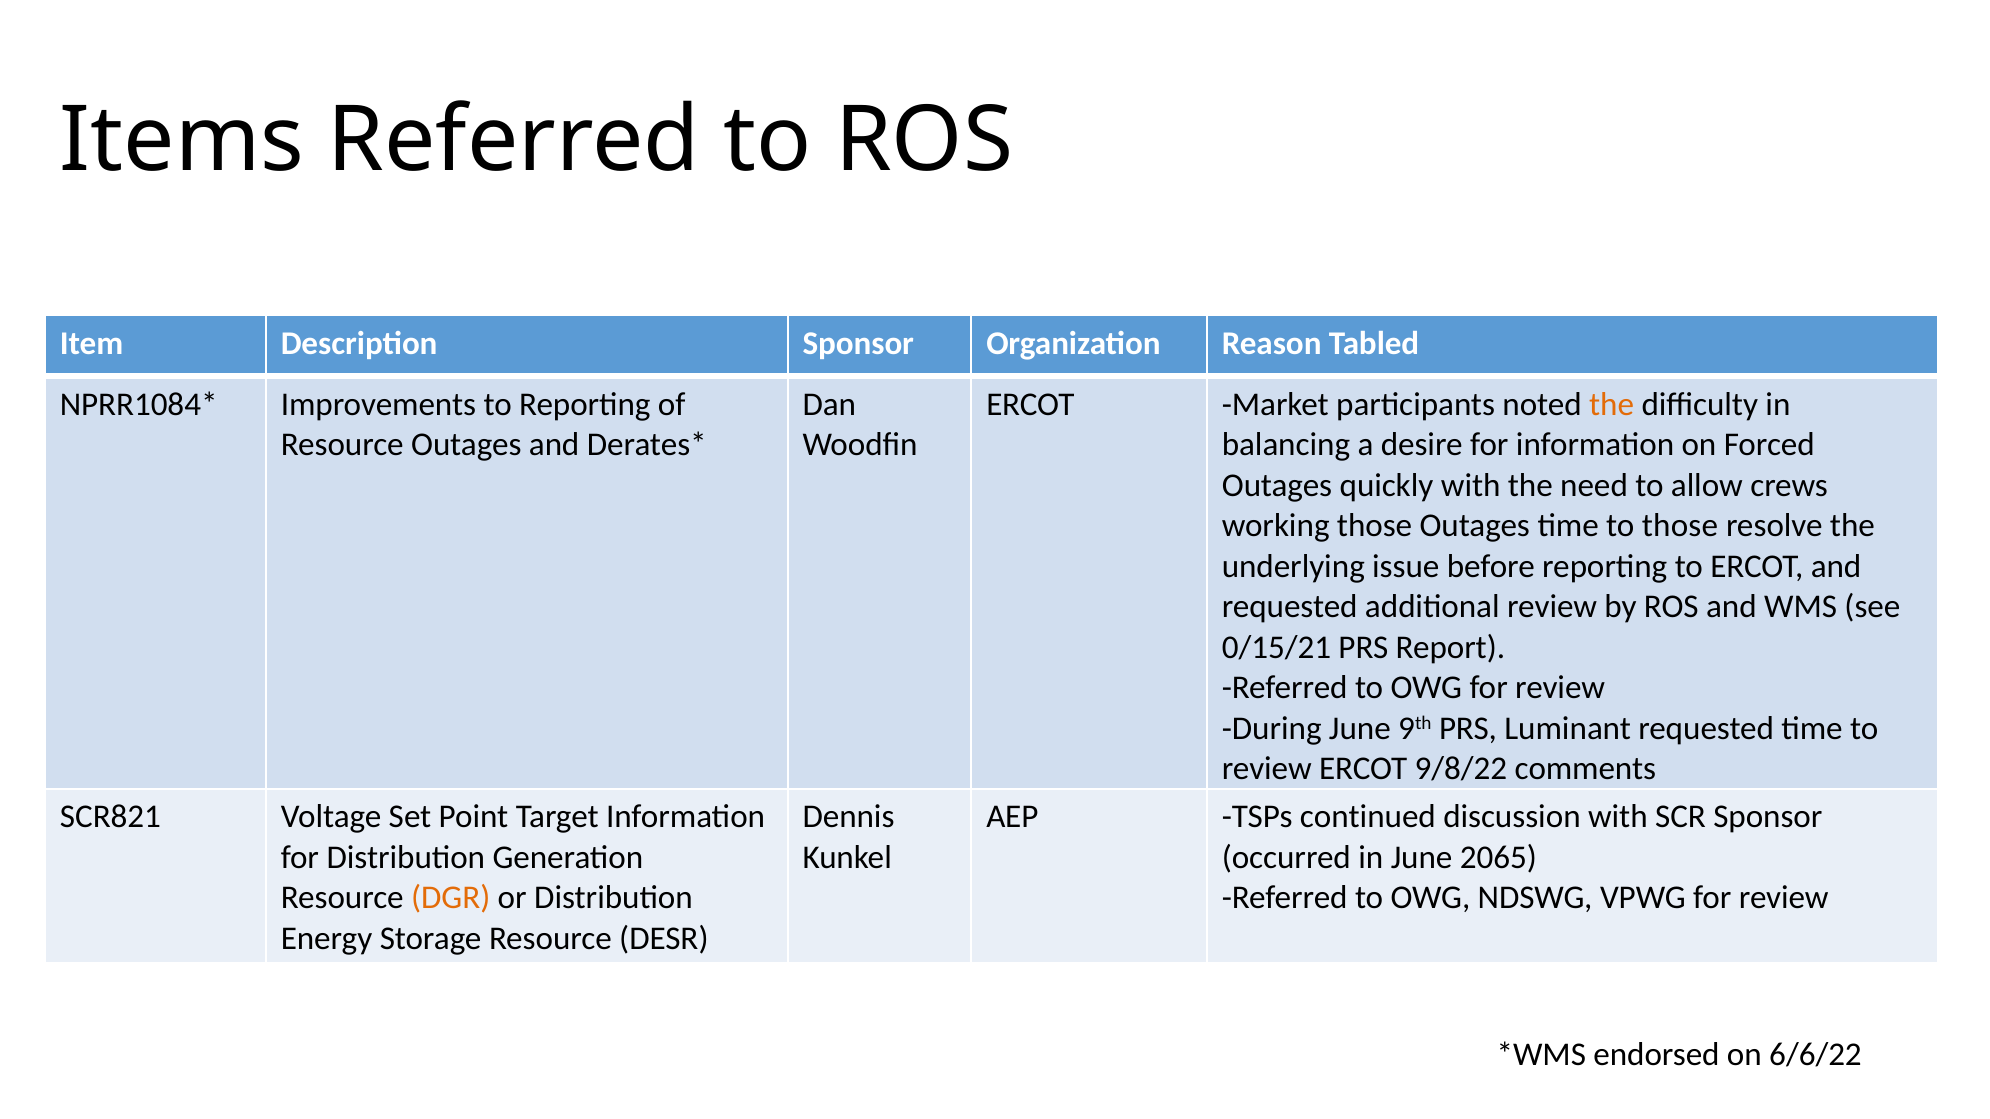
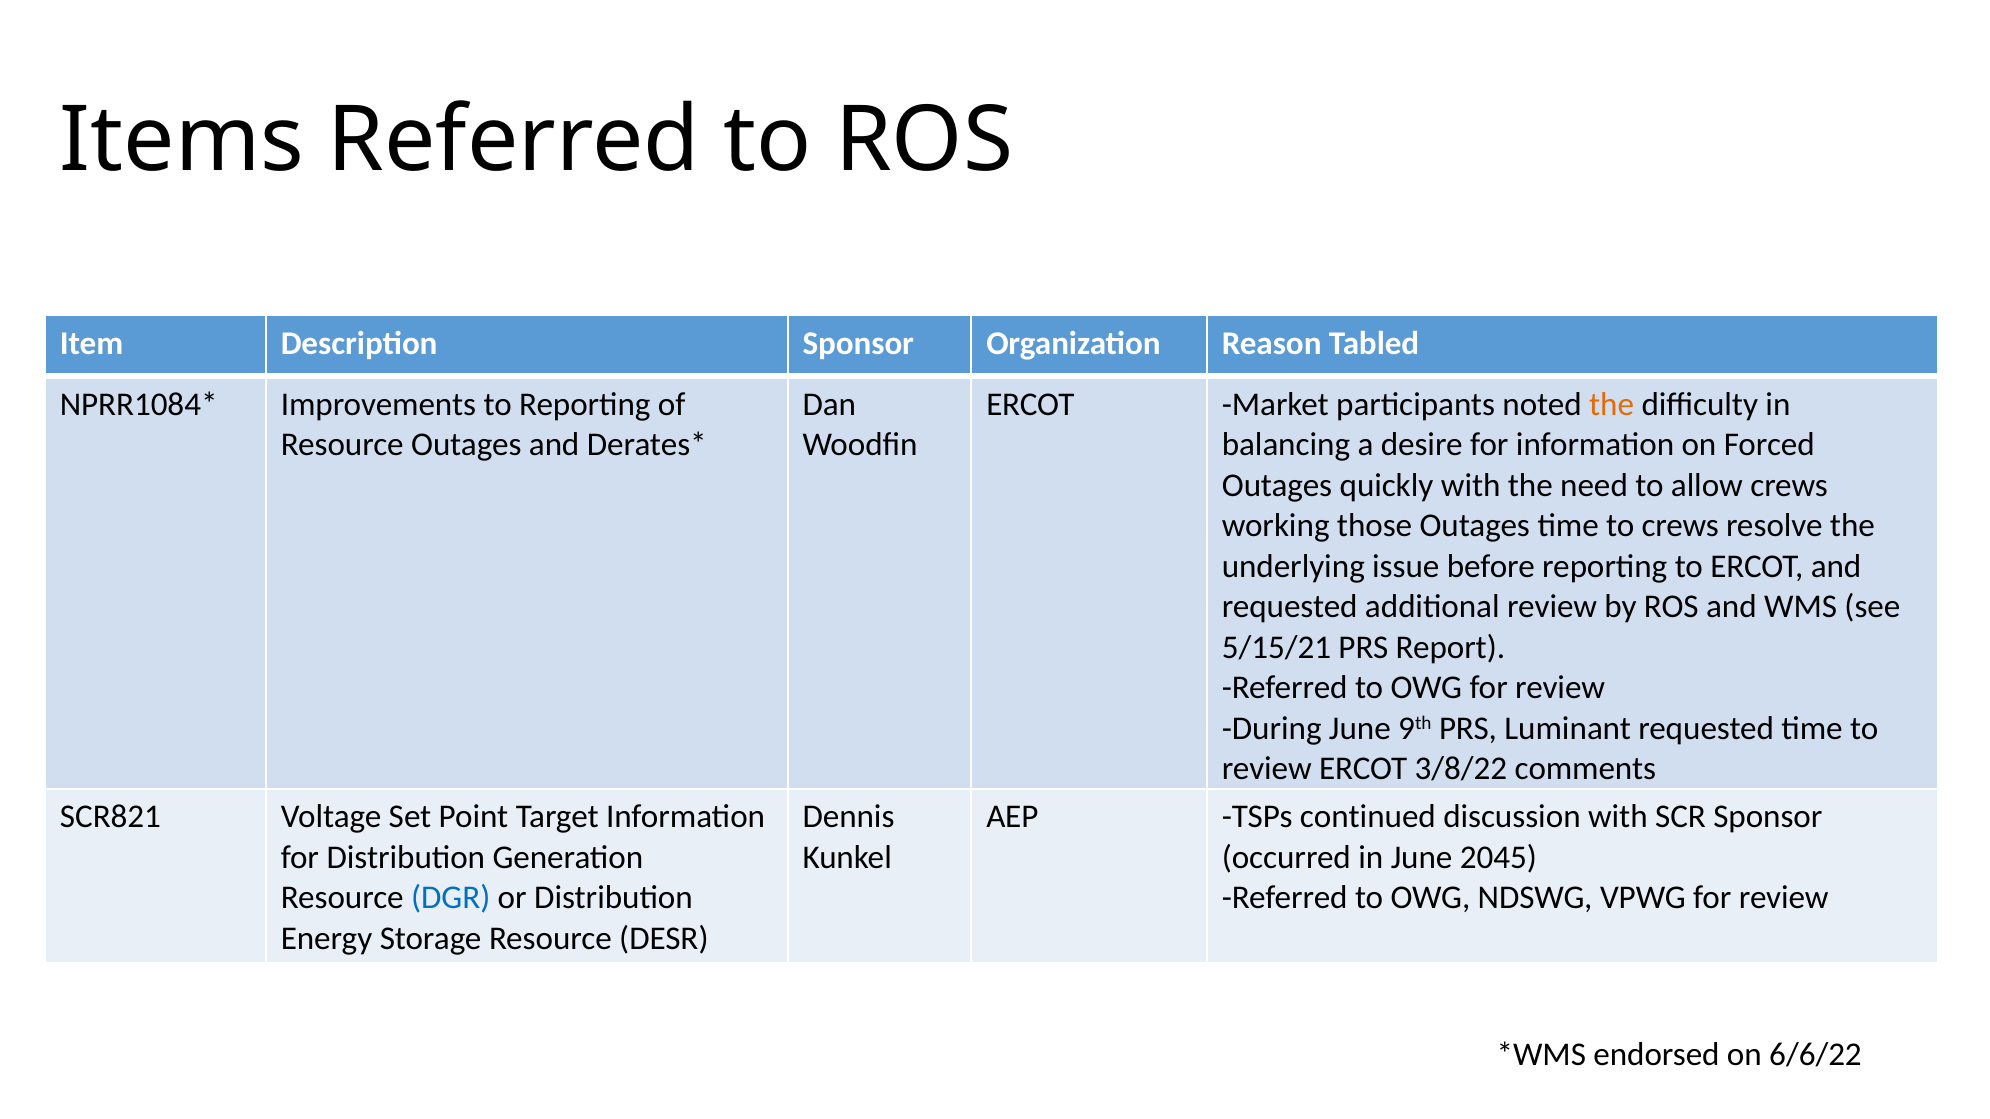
to those: those -> crews
0/15/21: 0/15/21 -> 5/15/21
9/8/22: 9/8/22 -> 3/8/22
2065: 2065 -> 2045
DGR colour: orange -> blue
